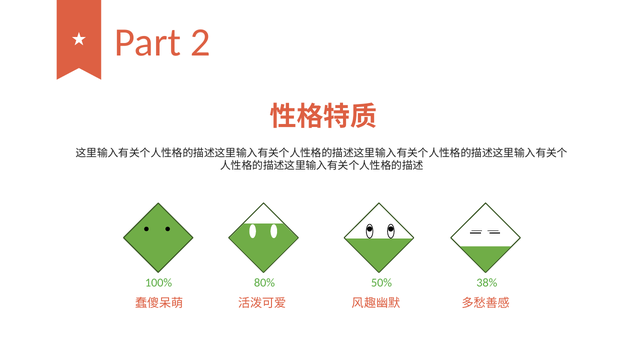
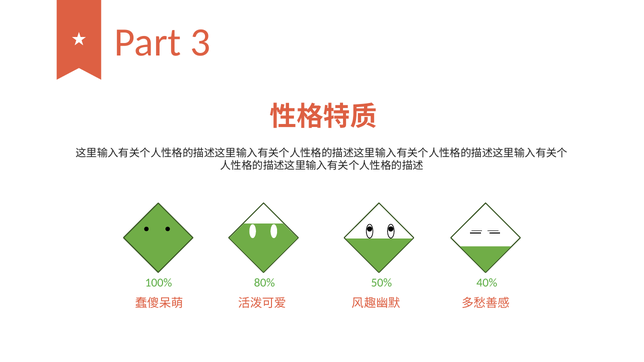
2: 2 -> 3
38%: 38% -> 40%
